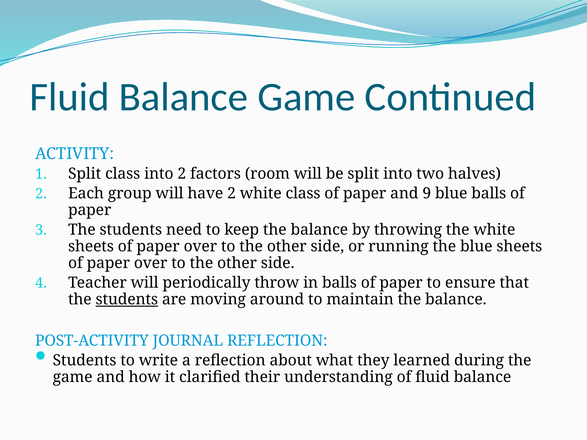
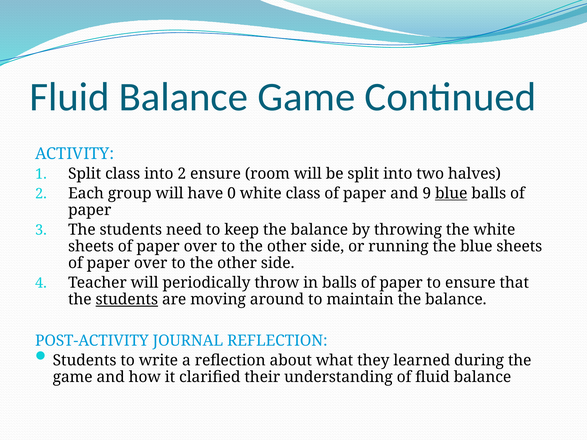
2 factors: factors -> ensure
have 2: 2 -> 0
blue at (451, 193) underline: none -> present
